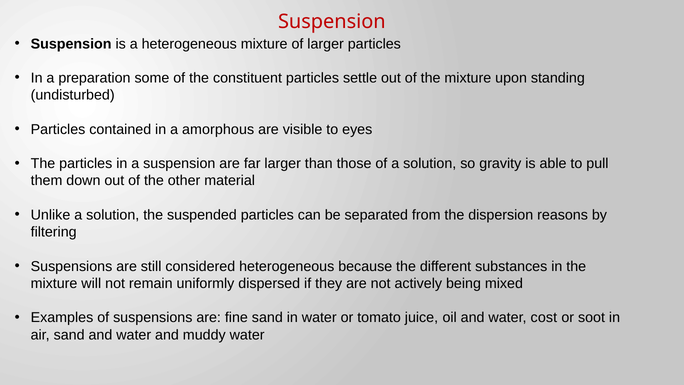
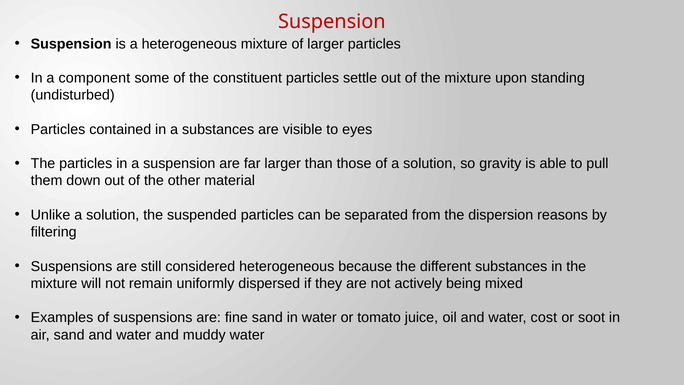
preparation: preparation -> component
a amorphous: amorphous -> substances
